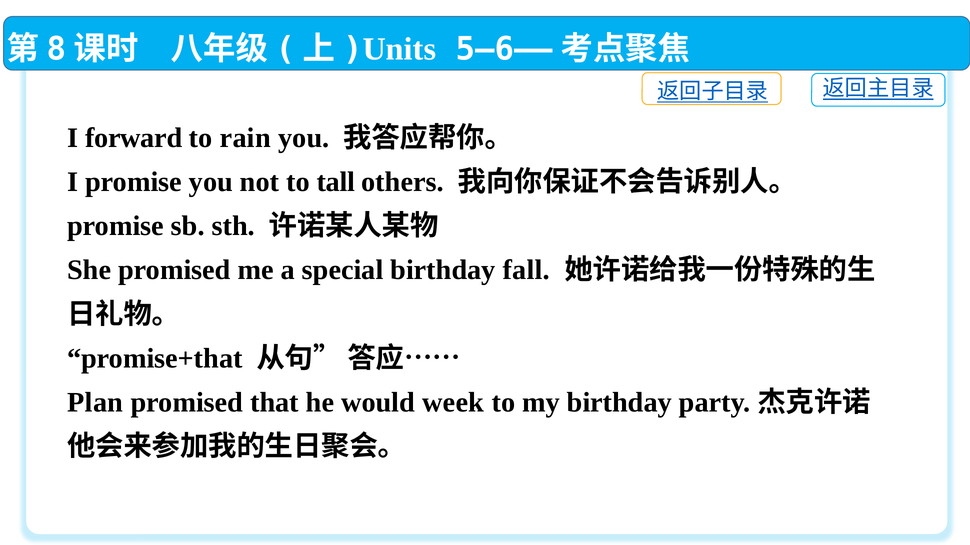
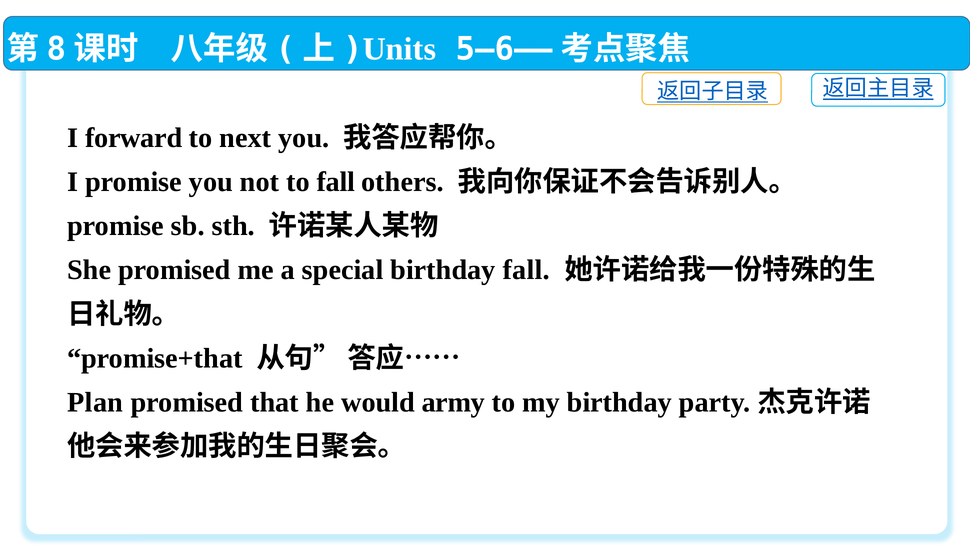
rain: rain -> next
to tall: tall -> fall
week: week -> army
